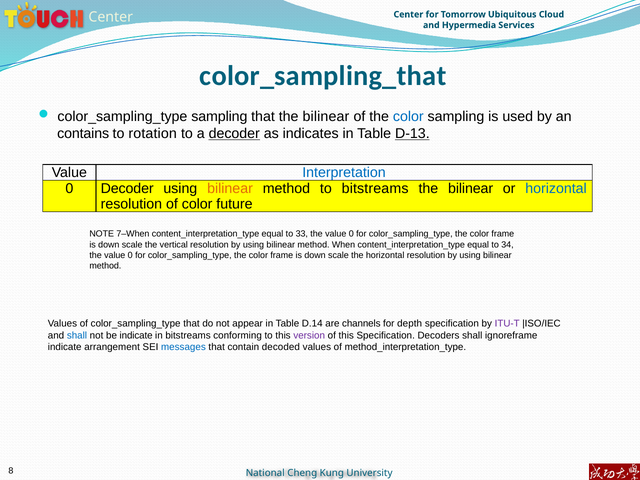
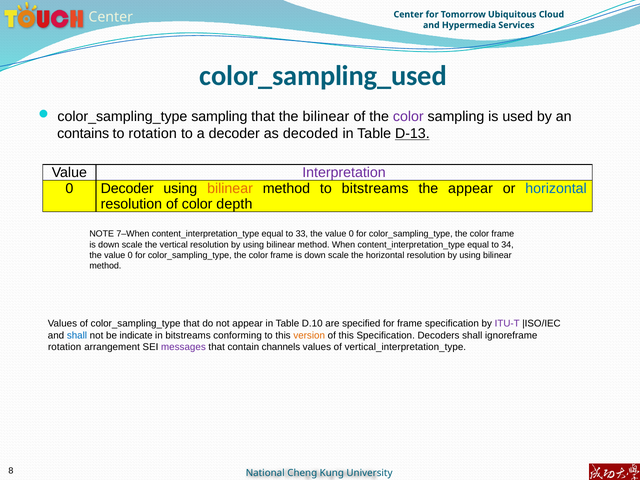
color_sampling_that: color_sampling_that -> color_sampling_used
color at (408, 117) colour: blue -> purple
decoder at (234, 134) underline: present -> none
indicates: indicates -> decoded
Interpretation colour: blue -> purple
bilinear at (471, 188): bilinear -> appear
future: future -> depth
D.14: D.14 -> D.10
channels: channels -> specified
for depth: depth -> frame
version colour: purple -> orange
indicate at (65, 347): indicate -> rotation
messages colour: blue -> purple
decoded: decoded -> channels
method_interpretation_type: method_interpretation_type -> vertical_interpretation_type
